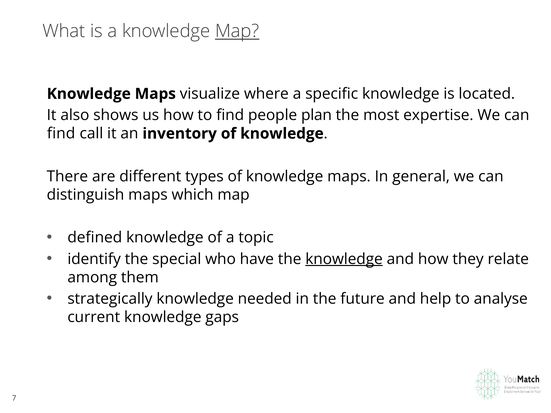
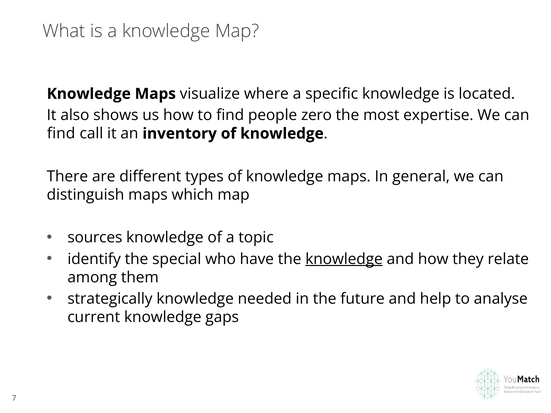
Map at (237, 31) underline: present -> none
plan: plan -> zero
defined: defined -> sources
